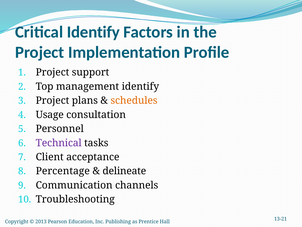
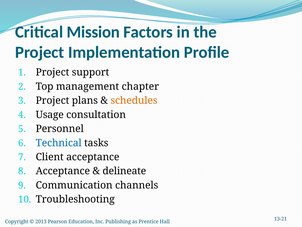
Critical Identify: Identify -> Mission
management identify: identify -> chapter
Technical colour: purple -> blue
Percentage at (63, 171): Percentage -> Acceptance
